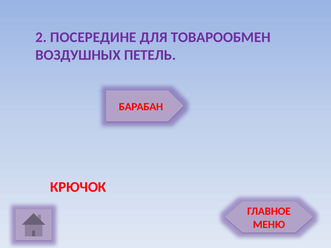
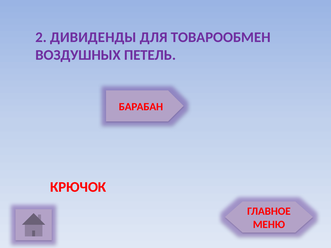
ПОСЕРЕДИНЕ: ПОСЕРЕДИНЕ -> ДИВИДЕНДЫ
